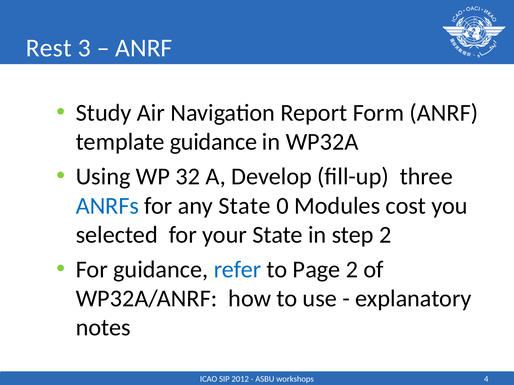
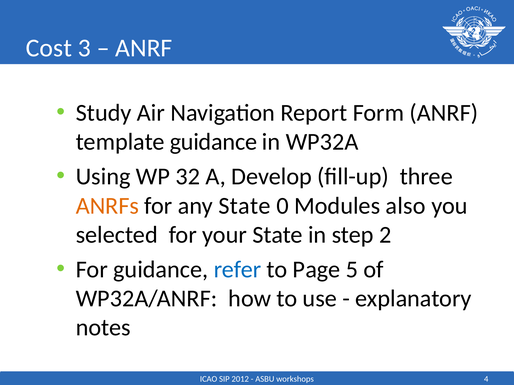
Rest: Rest -> Cost
ANRFs colour: blue -> orange
cost: cost -> also
Page 2: 2 -> 5
